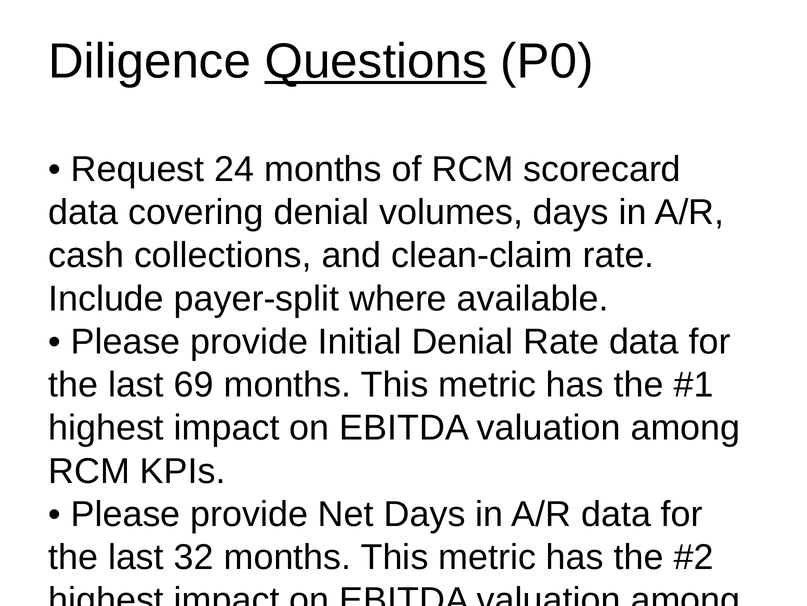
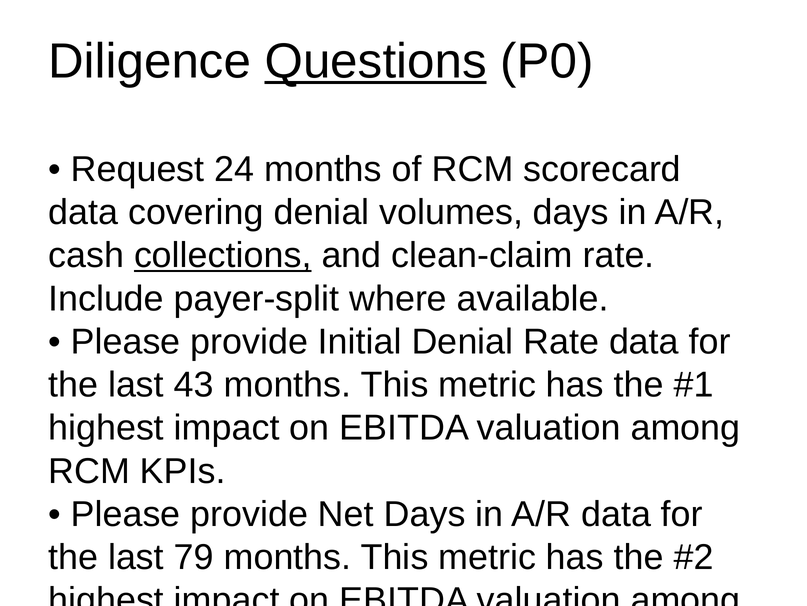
collections underline: none -> present
69: 69 -> 43
32: 32 -> 79
